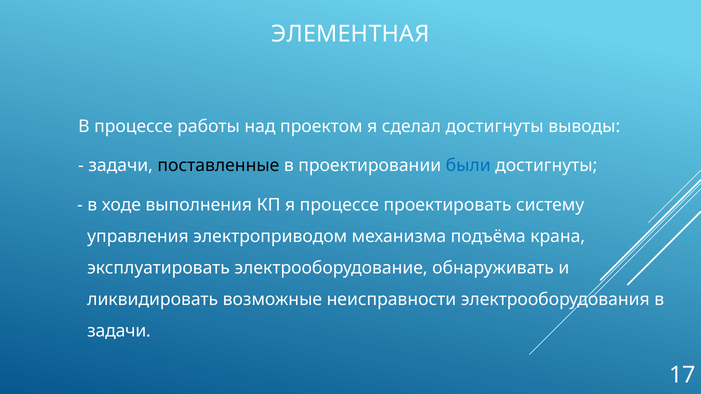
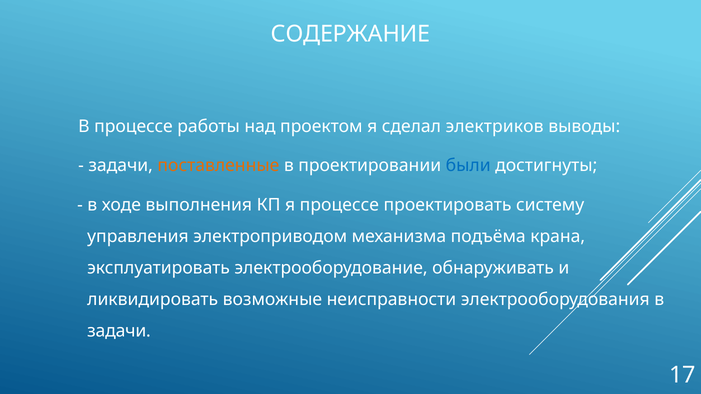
ЭЛЕМЕНТНАЯ: ЭЛЕМЕНТНАЯ -> СОДЕРЖАНИЕ
сделал достигнуты: достигнуты -> электриков
поставленные colour: black -> orange
